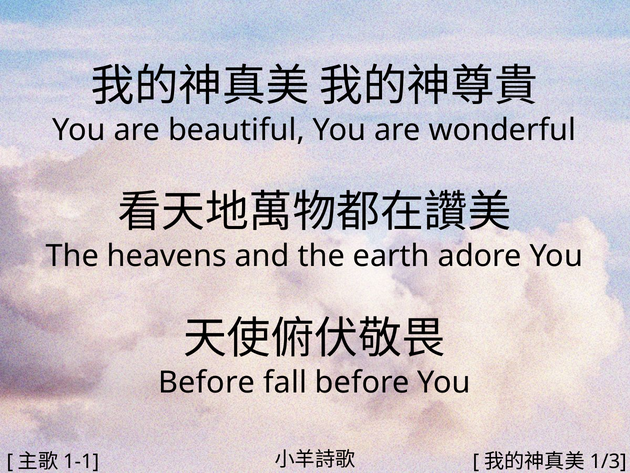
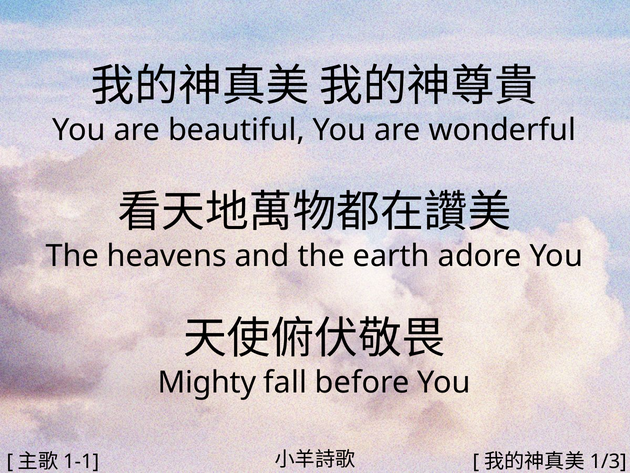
Before at (207, 382): Before -> Mighty
